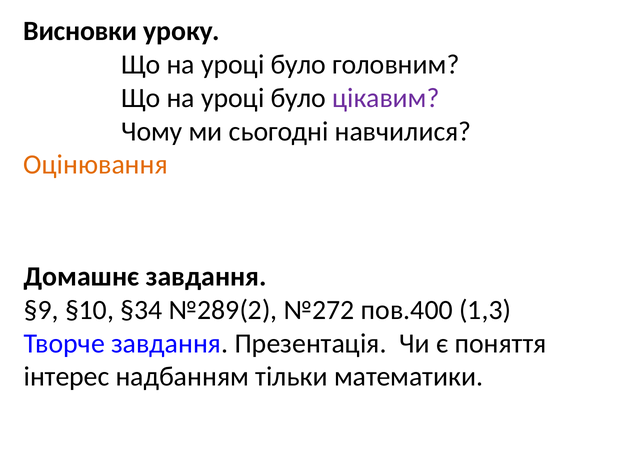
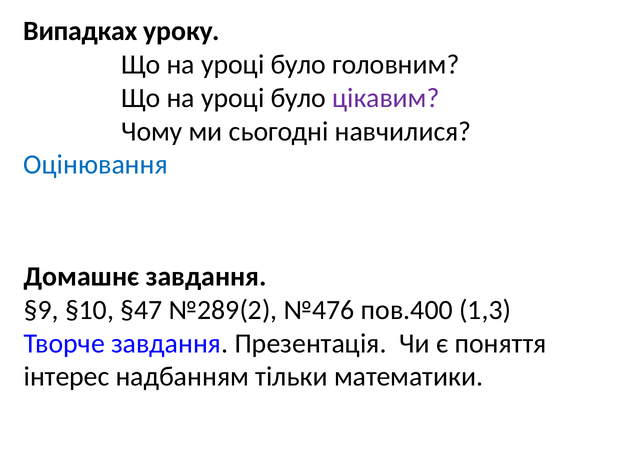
Висновки: Висновки -> Випадках
Оцінювання colour: orange -> blue
§34: §34 -> §47
№272: №272 -> №476
